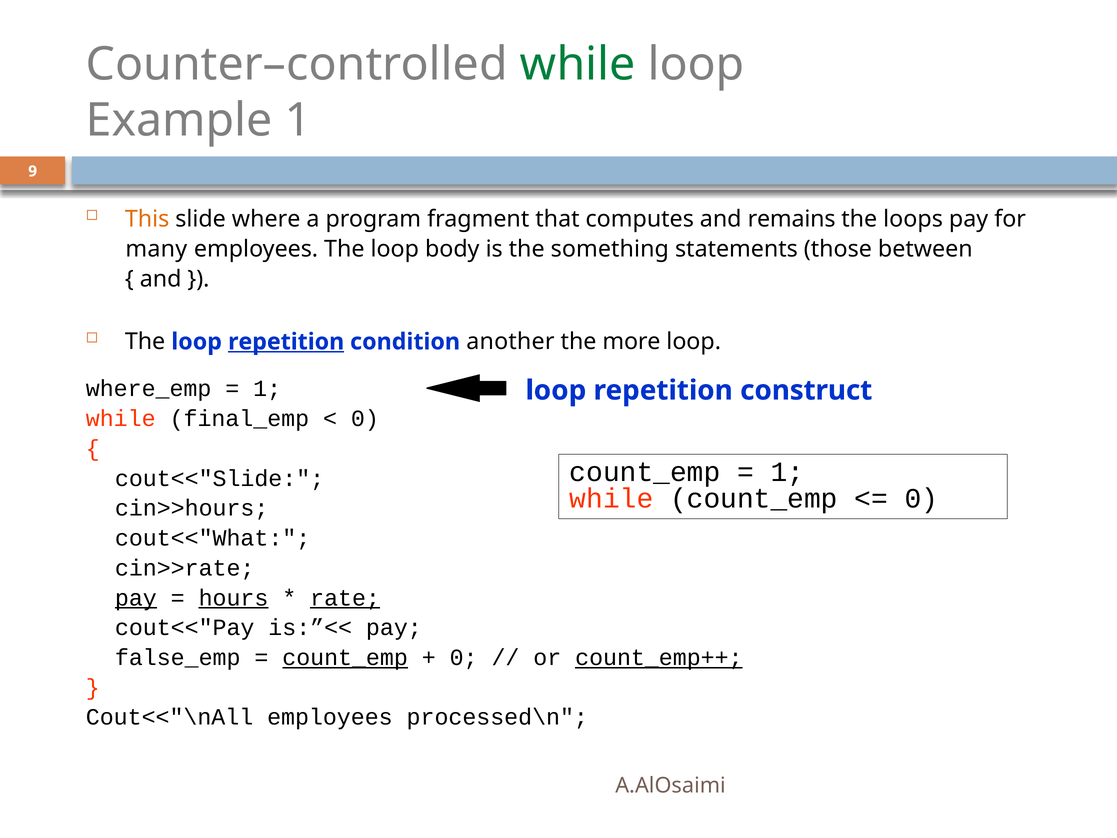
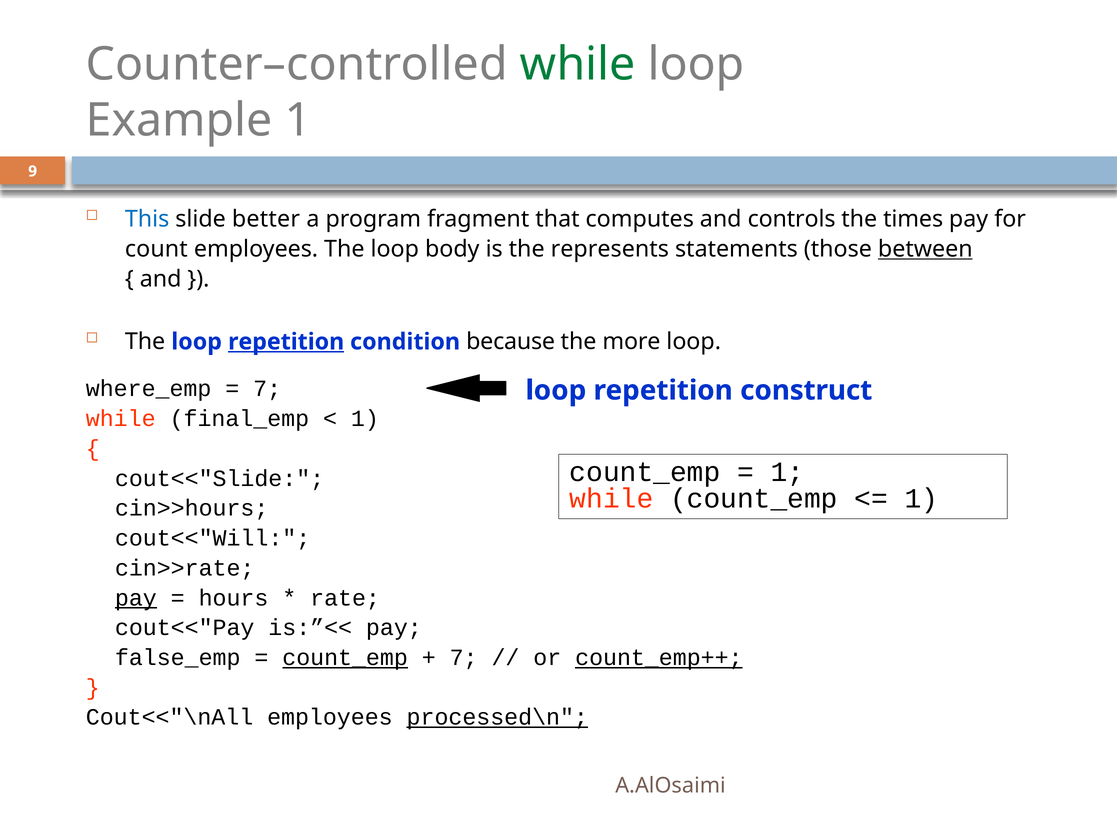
This colour: orange -> blue
where: where -> better
remains: remains -> controls
loops: loops -> times
many: many -> count
something: something -> represents
between underline: none -> present
another: another -> because
1 at (267, 389): 1 -> 7
0 at (365, 418): 0 -> 1
0 at (921, 499): 0 -> 1
cout<<"What: cout<<"What -> cout<<"Will
hours underline: present -> none
rate underline: present -> none
0 at (464, 657): 0 -> 7
processed\n underline: none -> present
